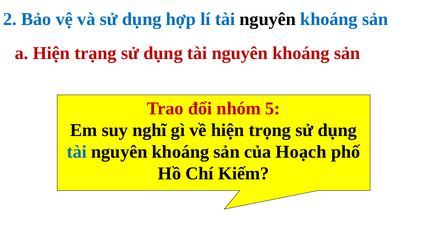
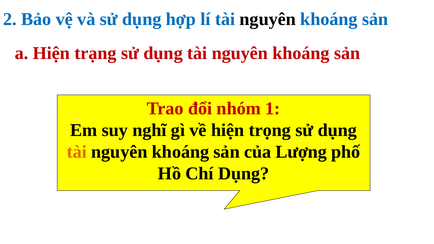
5: 5 -> 1
tài at (77, 152) colour: blue -> orange
Hoạch: Hoạch -> Lượng
Chí Kiếm: Kiếm -> Dụng
